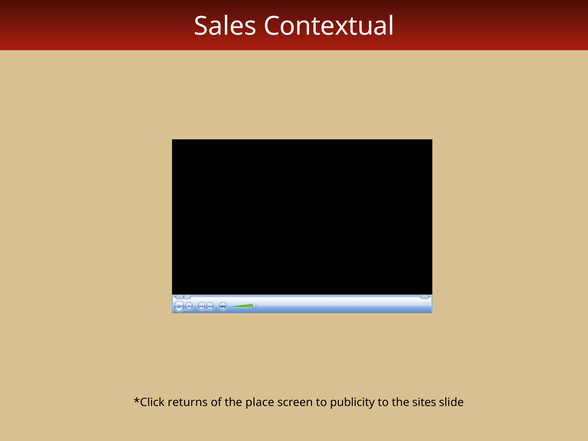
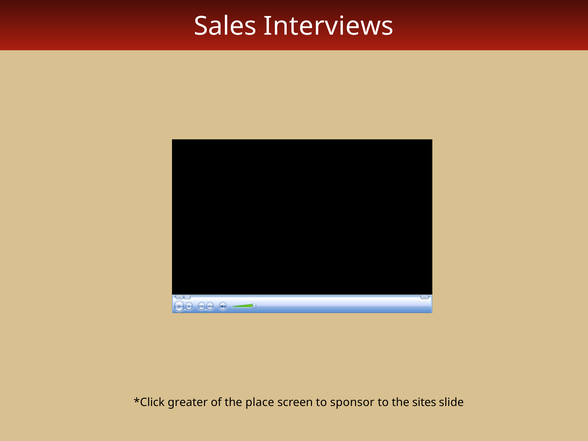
Contextual: Contextual -> Interviews
returns: returns -> greater
publicity: publicity -> sponsor
